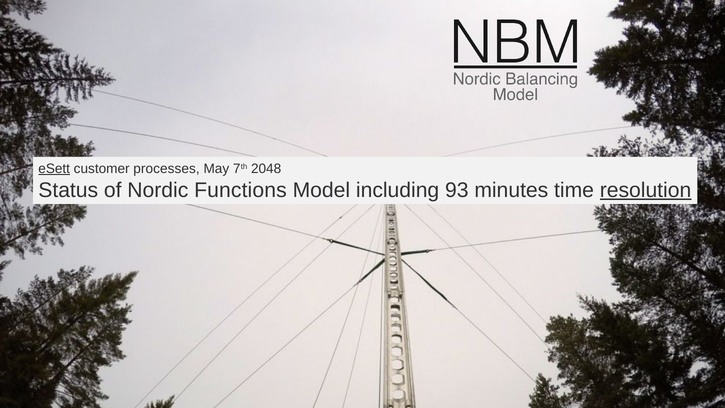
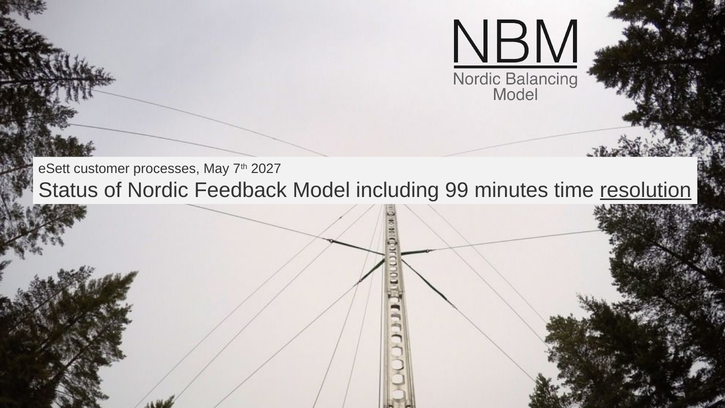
eSett underline: present -> none
2048: 2048 -> 2027
Functions: Functions -> Feedback
93: 93 -> 99
